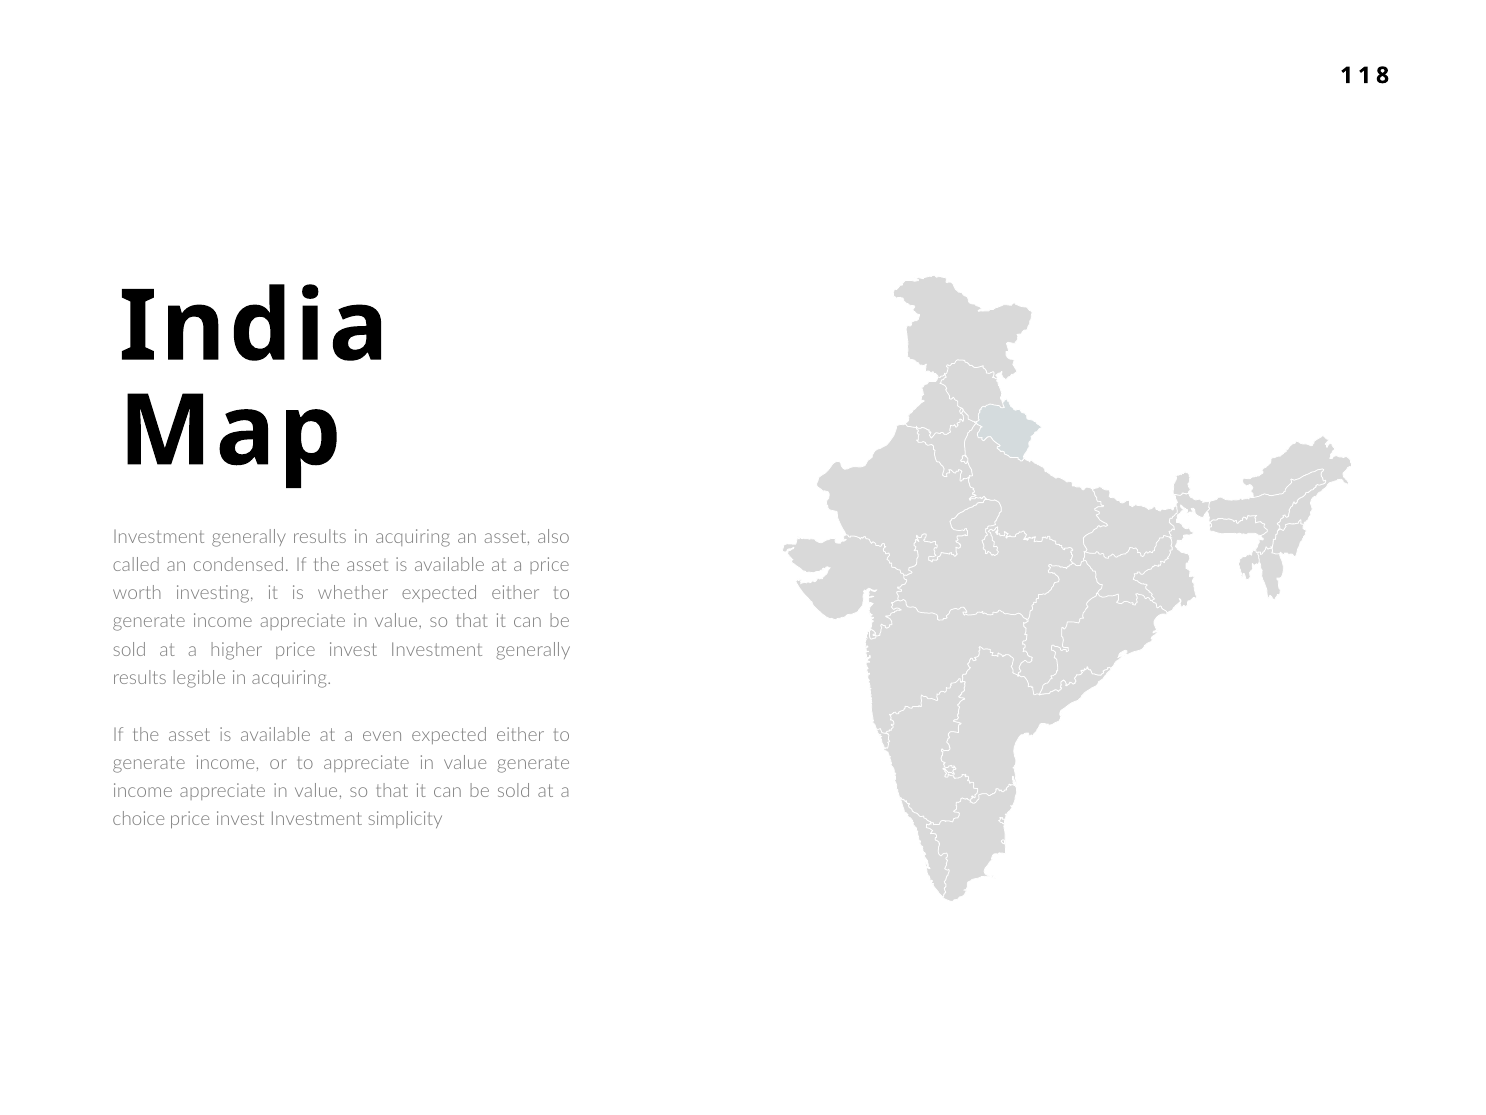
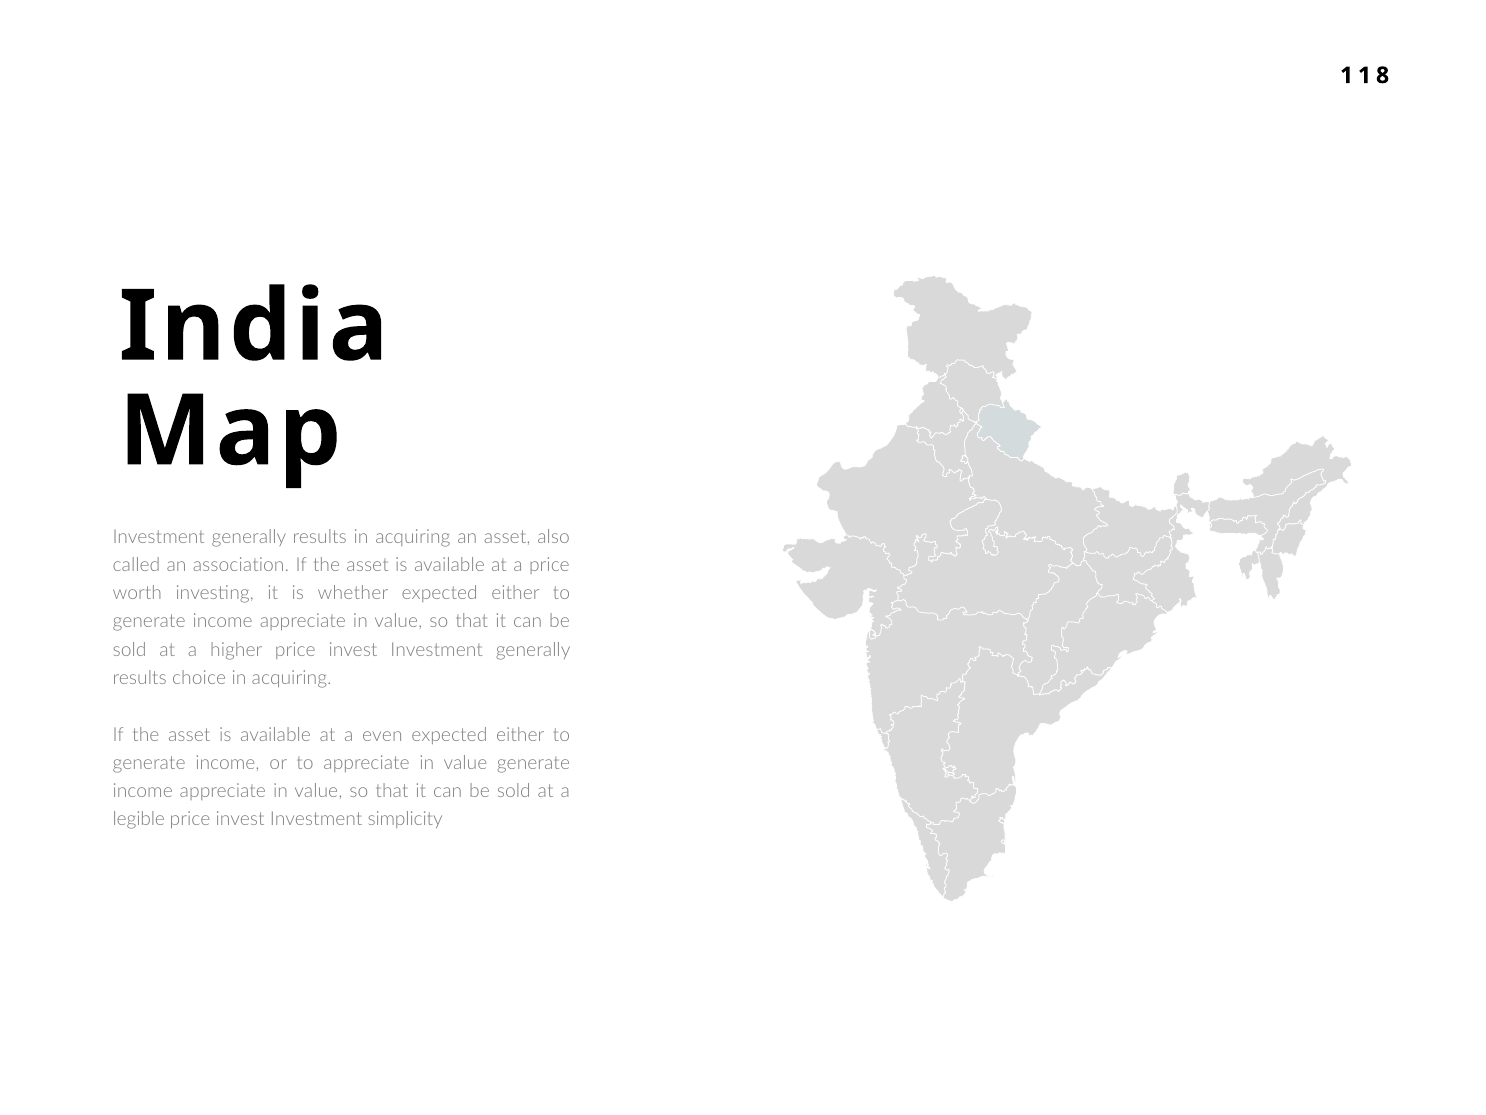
condensed: condensed -> association
legible: legible -> choice
choice: choice -> legible
